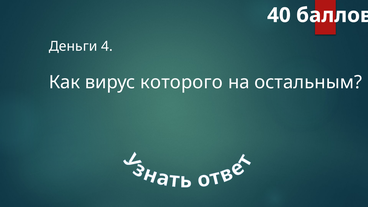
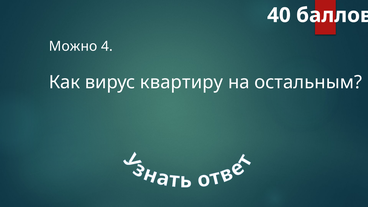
Деньги: Деньги -> Можно
которого: которого -> квартиру
